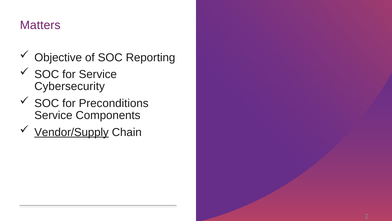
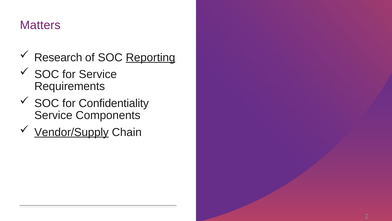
Objective: Objective -> Research
Reporting underline: none -> present
Cybersecurity: Cybersecurity -> Requirements
Preconditions: Preconditions -> Confidentiality
